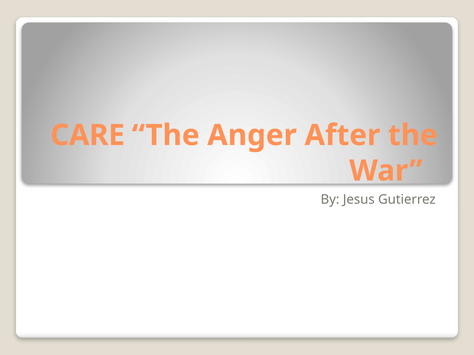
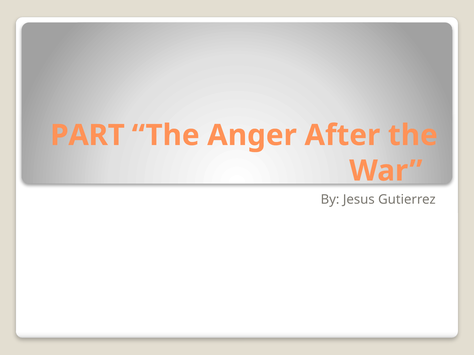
CARE: CARE -> PART
